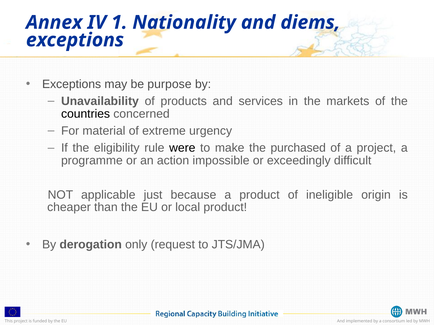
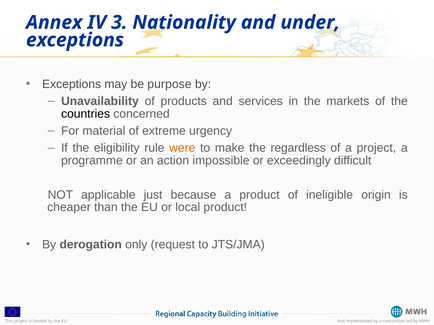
1: 1 -> 3
diems: diems -> under
were colour: black -> orange
purchased: purchased -> regardless
